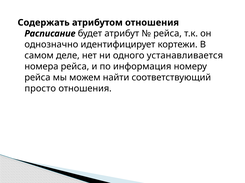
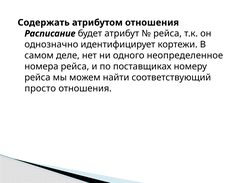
устанавливается: устанавливается -> неопределенное
информация: информация -> поставщиках
